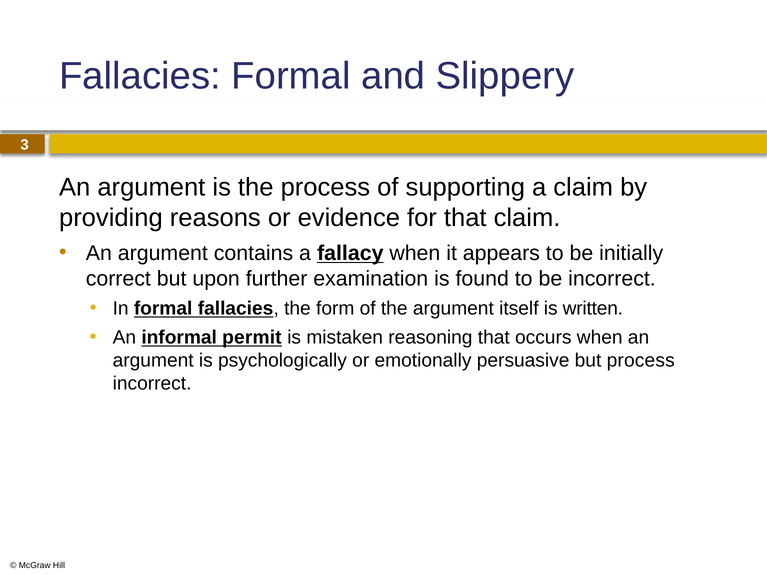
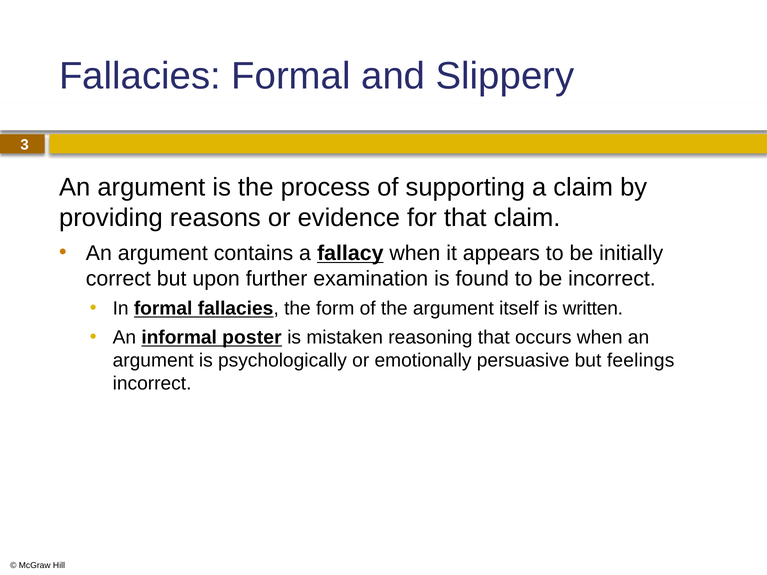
permit: permit -> poster
but process: process -> feelings
